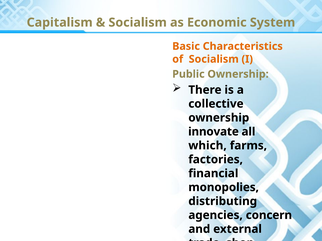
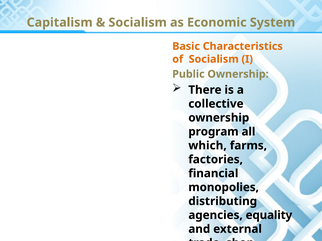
innovate: innovate -> program
concern: concern -> equality
